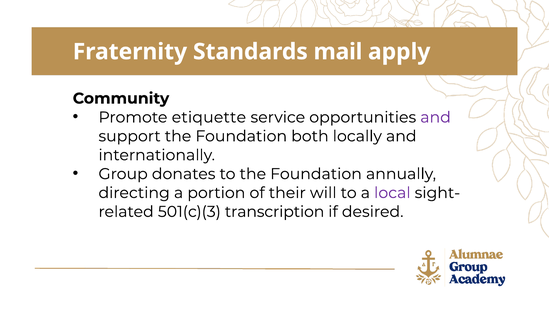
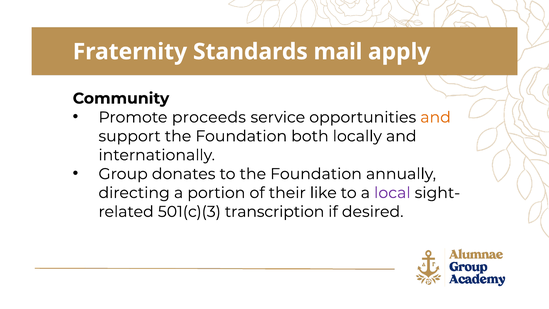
etiquette: etiquette -> proceeds
and at (436, 117) colour: purple -> orange
will: will -> like
